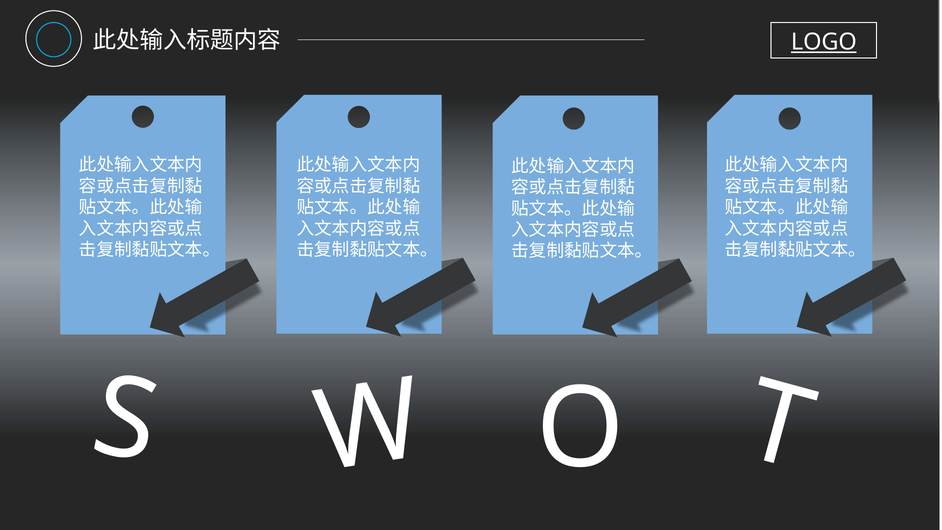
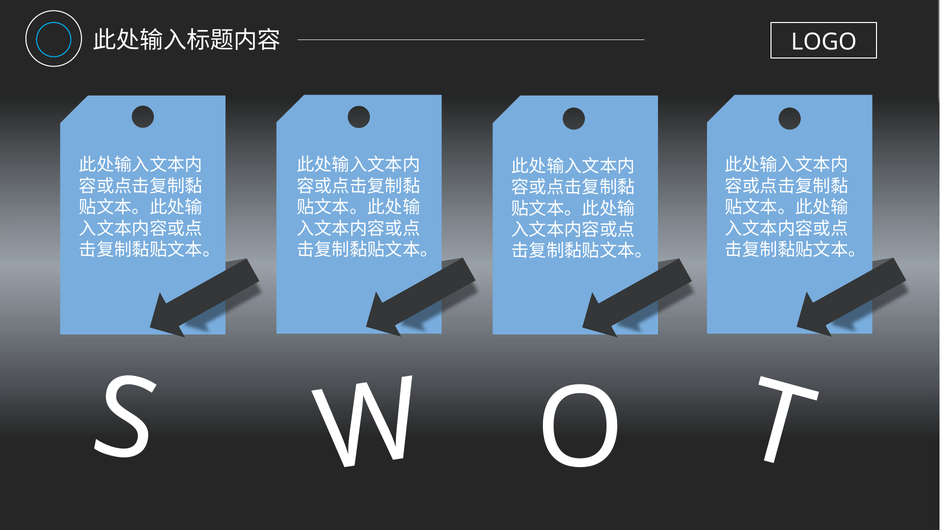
LOGO underline: present -> none
